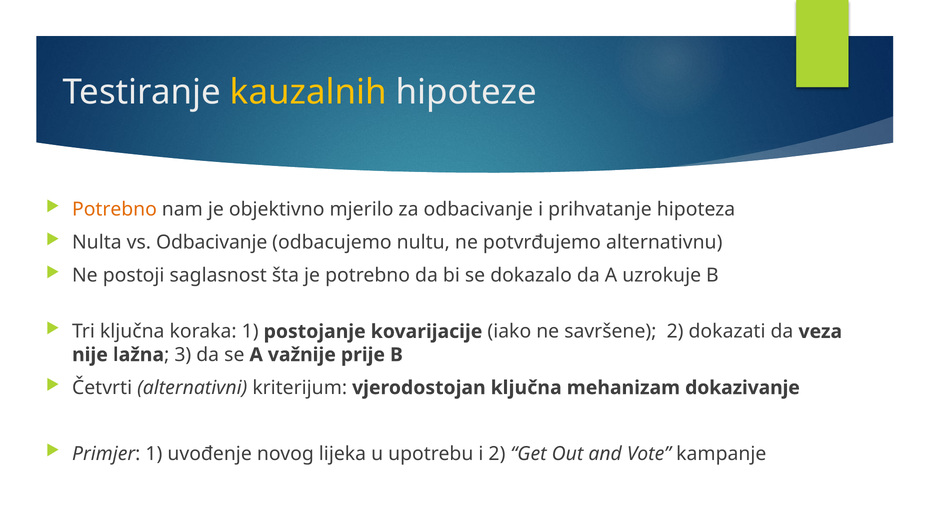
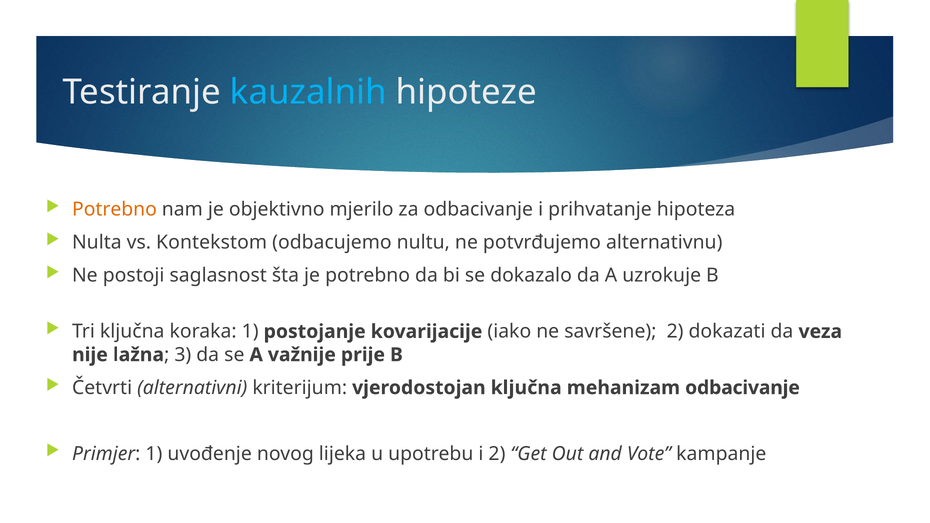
kauzalnih colour: yellow -> light blue
vs Odbacivanje: Odbacivanje -> Kontekstom
mehanizam dokazivanje: dokazivanje -> odbacivanje
